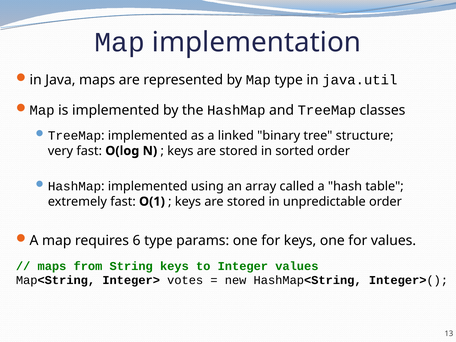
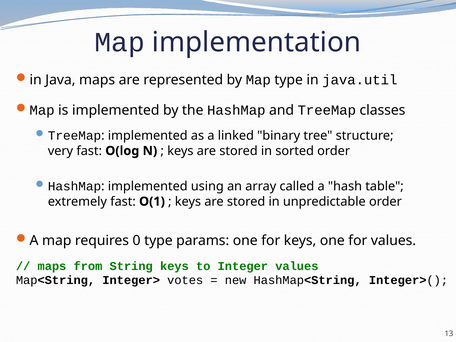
6: 6 -> 0
